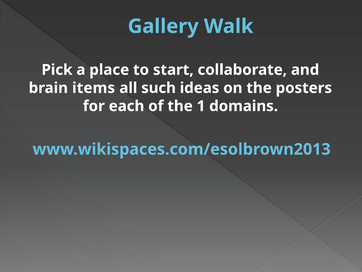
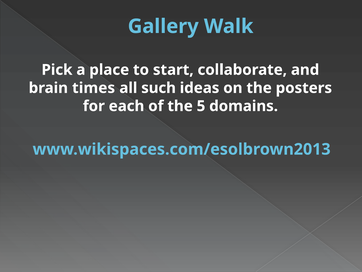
items: items -> times
1: 1 -> 5
